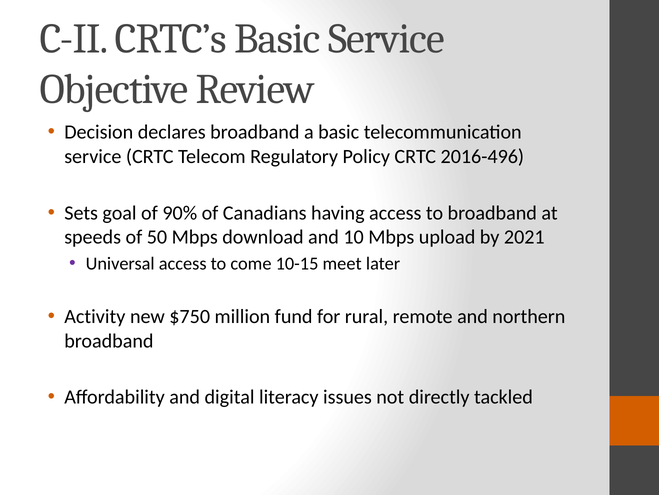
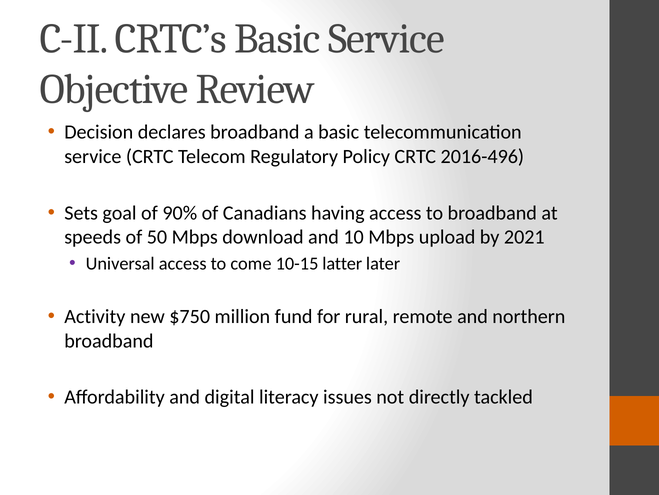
meet: meet -> latter
